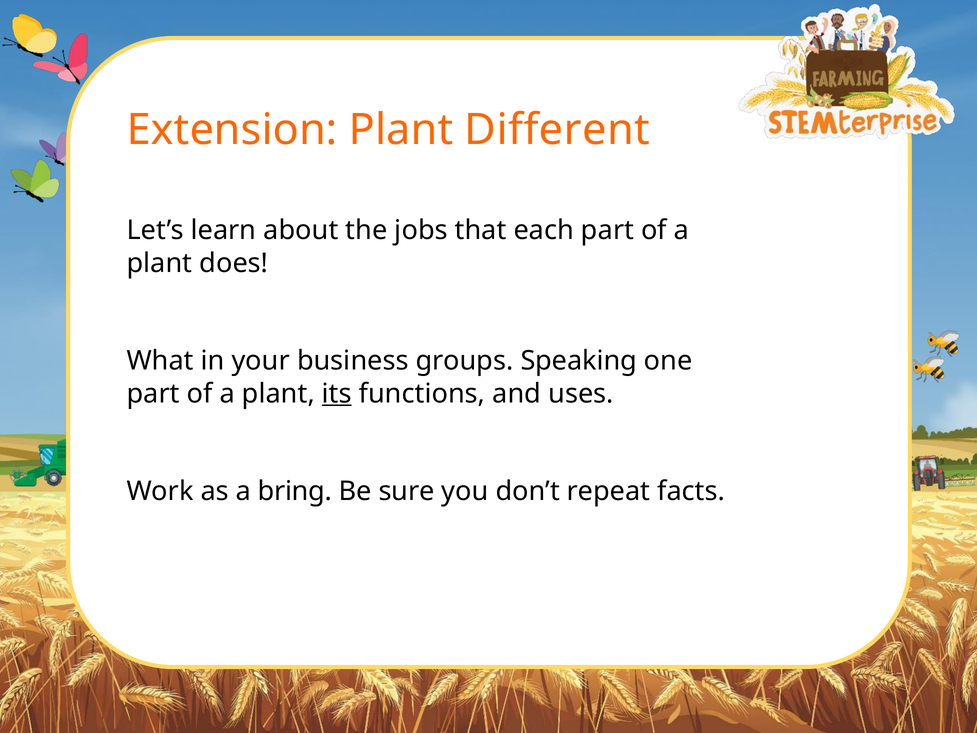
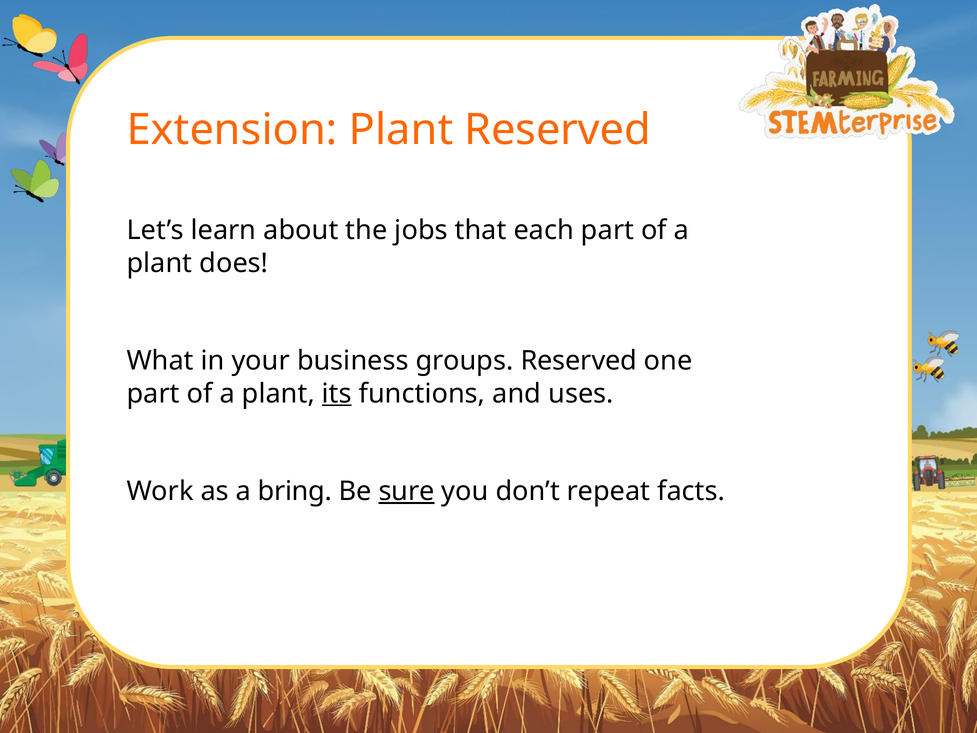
Plant Different: Different -> Reserved
groups Speaking: Speaking -> Reserved
sure underline: none -> present
